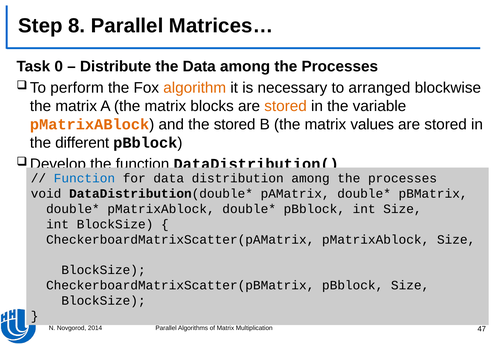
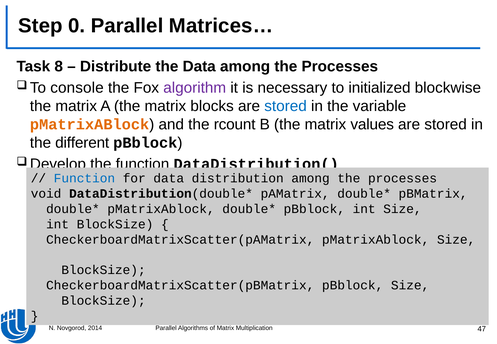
8: 8 -> 0
0: 0 -> 8
perform: perform -> console
algorithm colour: orange -> purple
arranged: arranged -> initialized
stored at (286, 106) colour: orange -> blue
the stored: stored -> rcount
